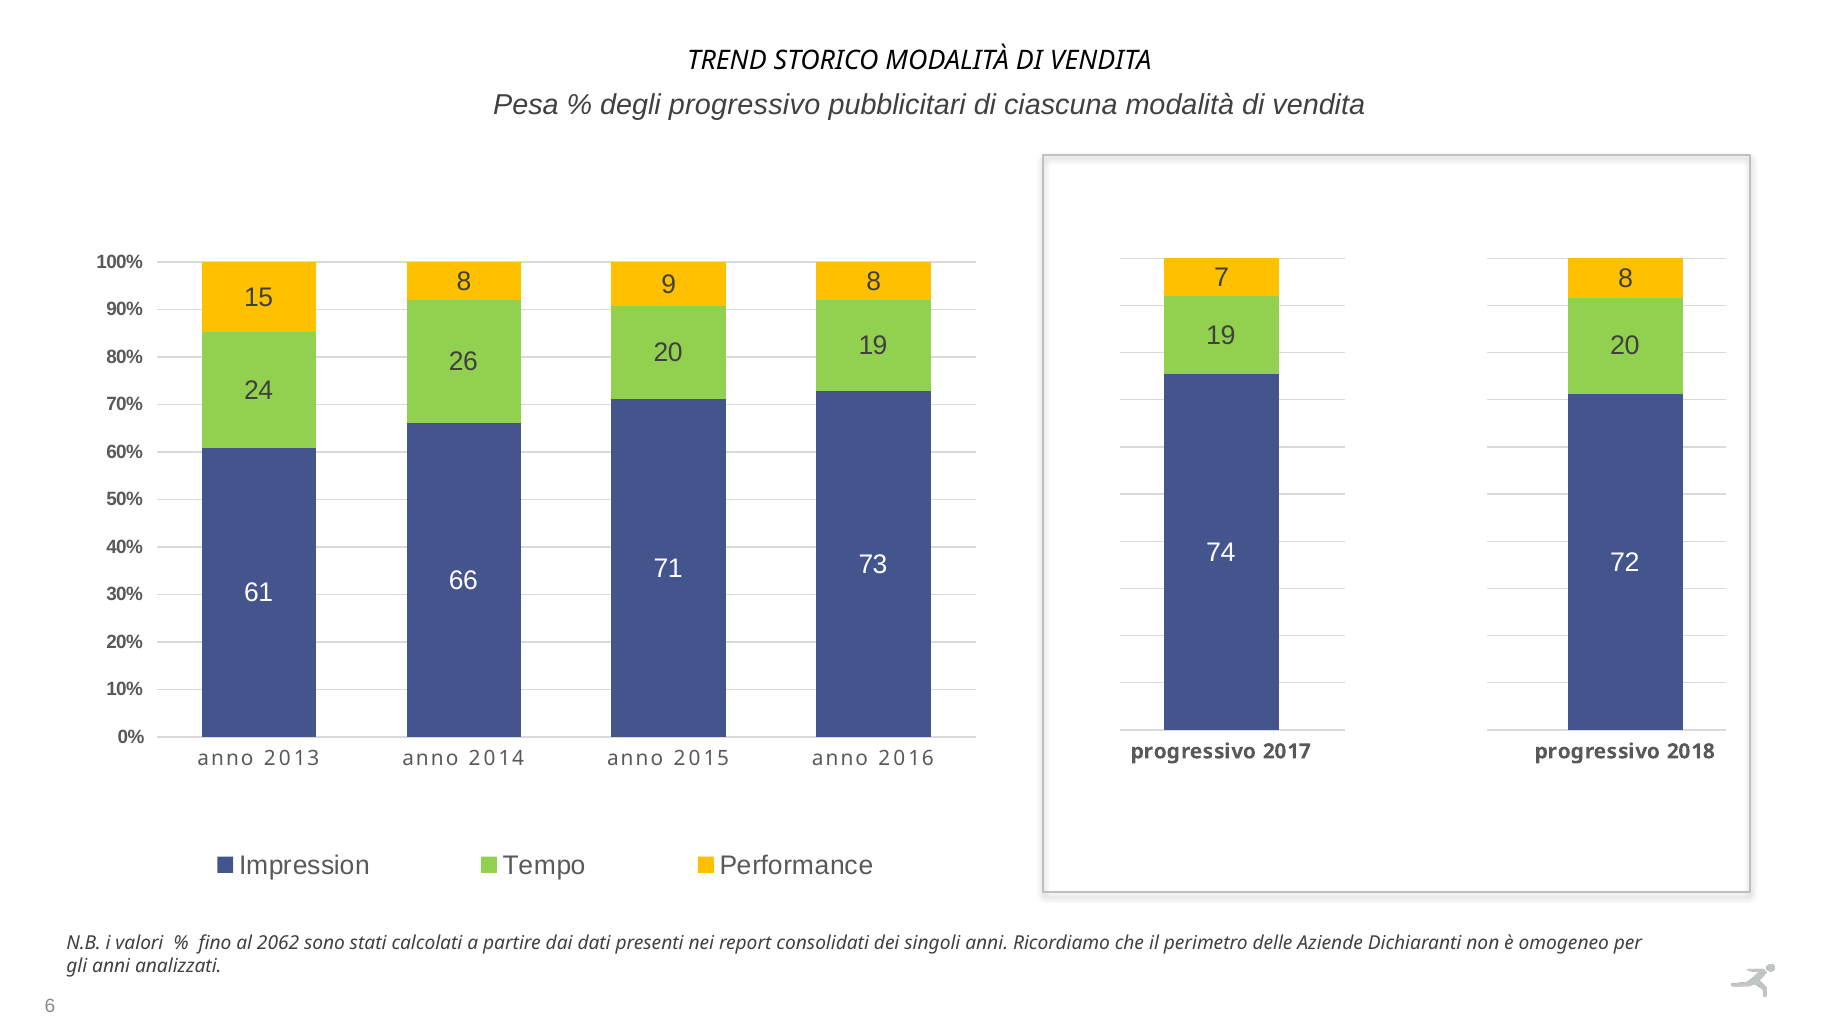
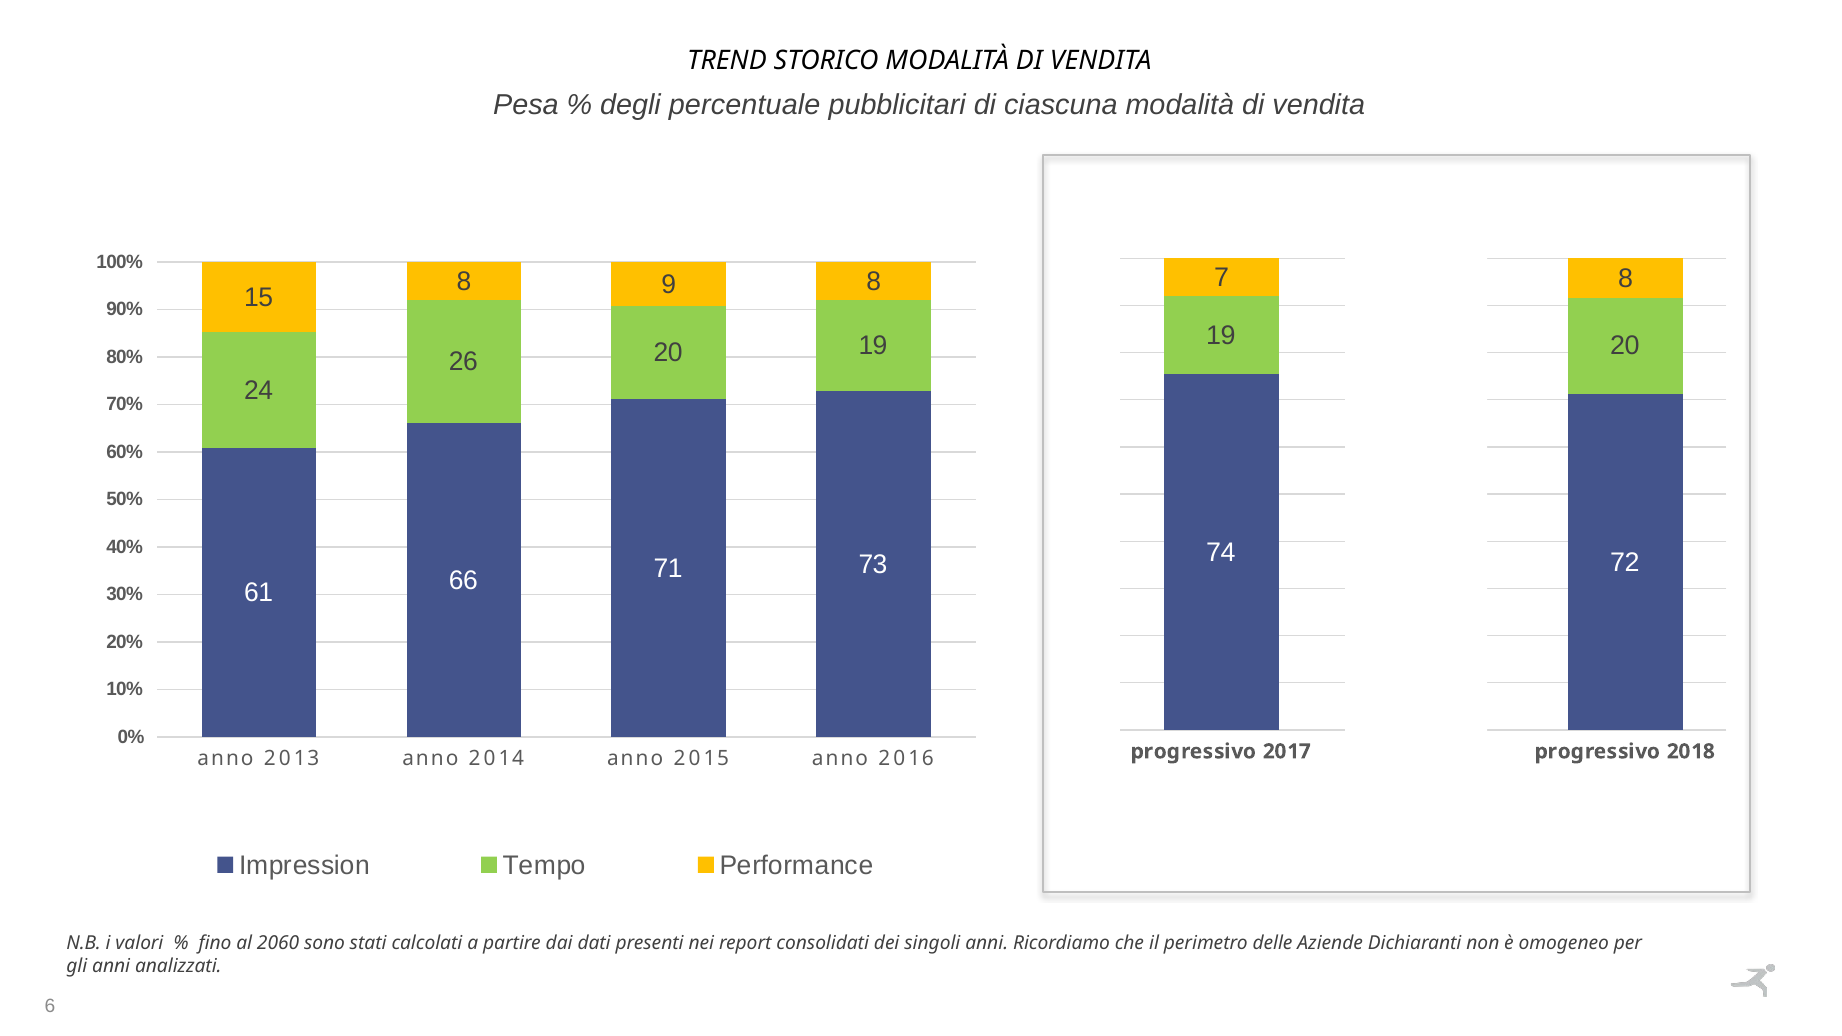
degli progressivo: progressivo -> percentuale
2062: 2062 -> 2060
